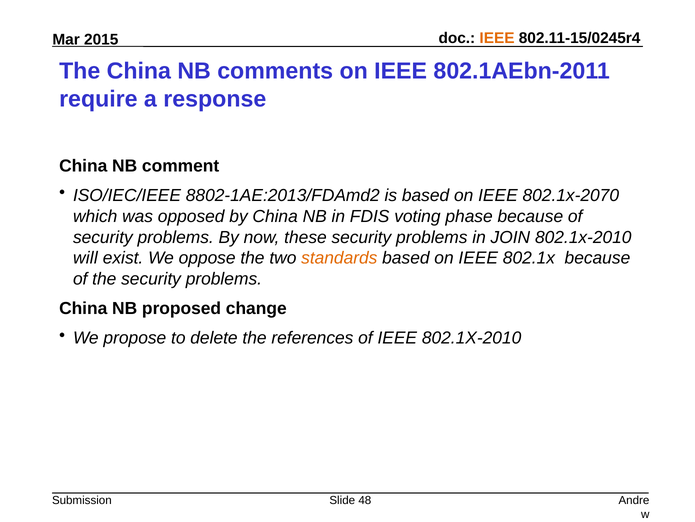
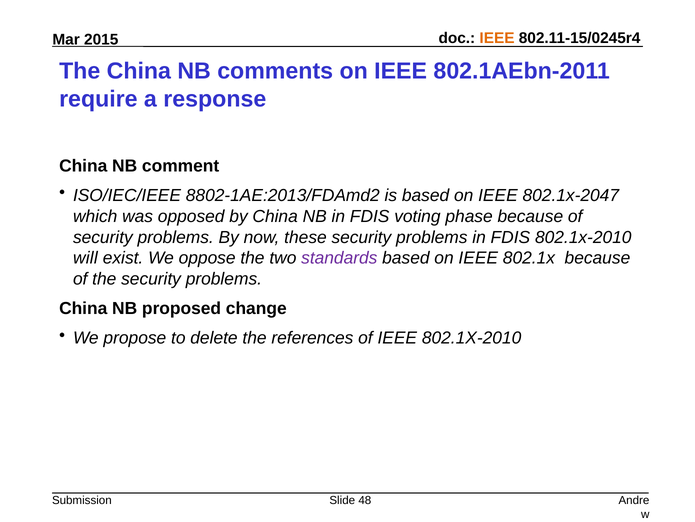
802.1x-2070: 802.1x-2070 -> 802.1x-2047
problems in JOIN: JOIN -> FDIS
standards colour: orange -> purple
